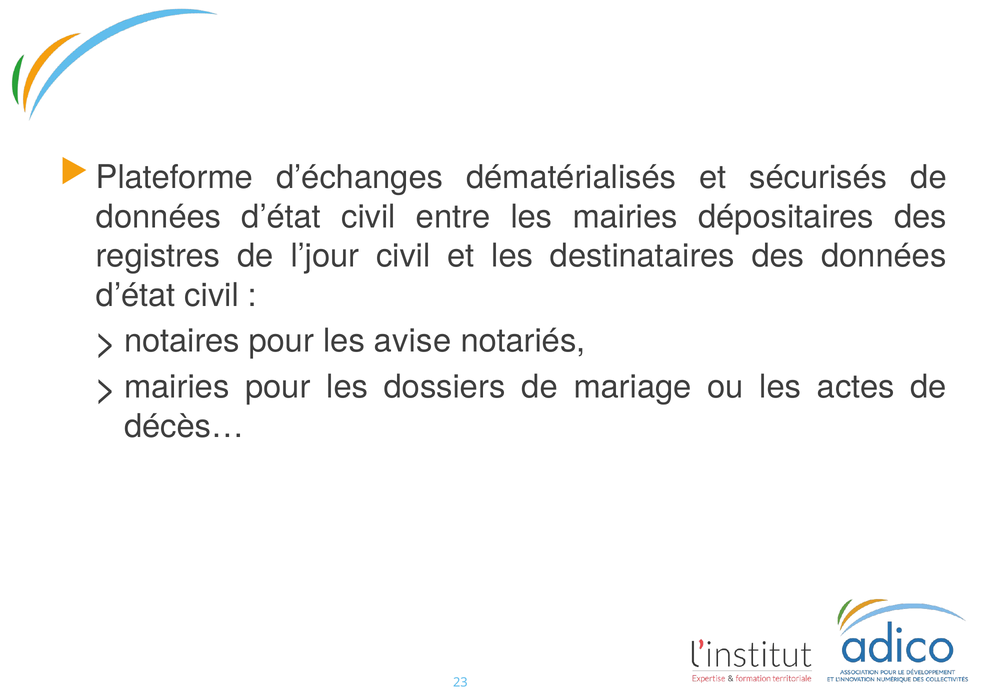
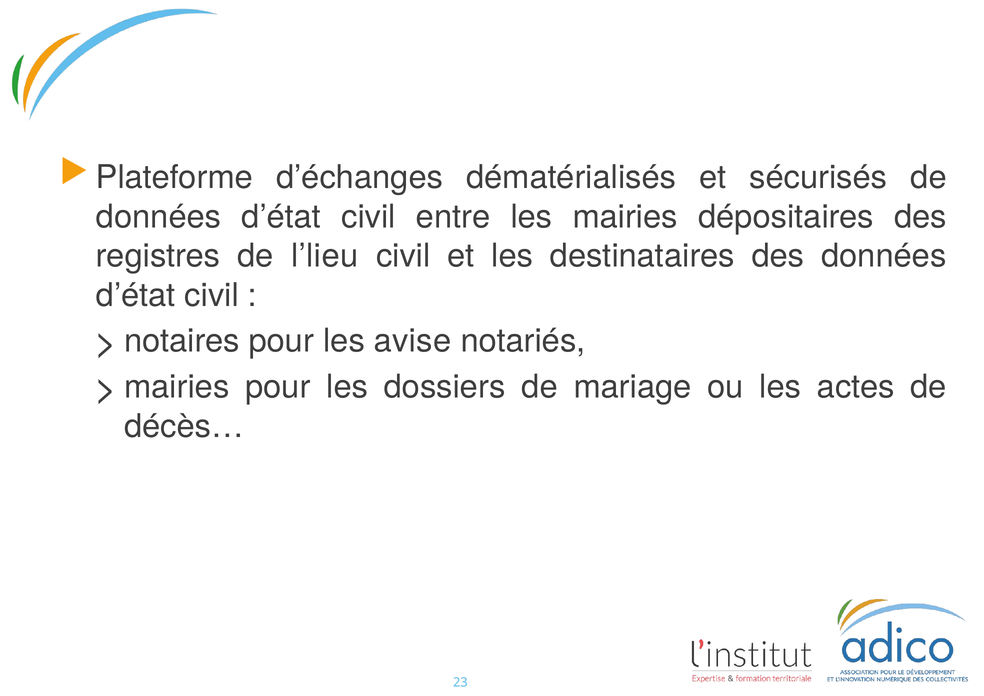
l’jour: l’jour -> l’lieu
